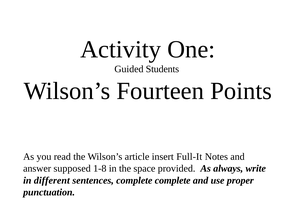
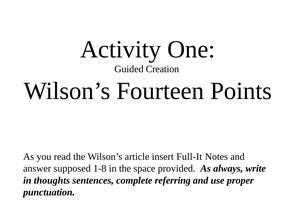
Students: Students -> Creation
different: different -> thoughts
complete complete: complete -> referring
